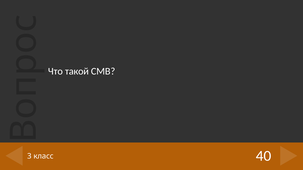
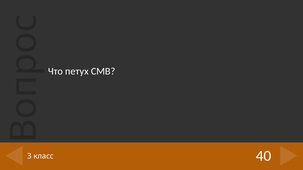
такой: такой -> петух
